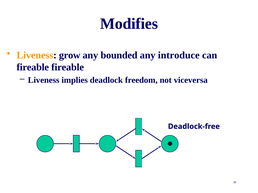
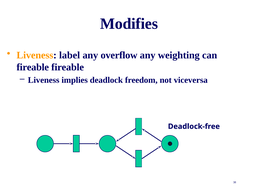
grow: grow -> label
bounded: bounded -> overflow
introduce: introduce -> weighting
